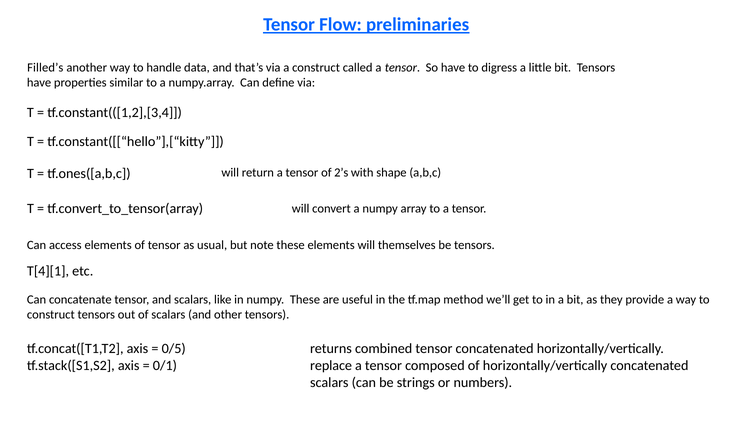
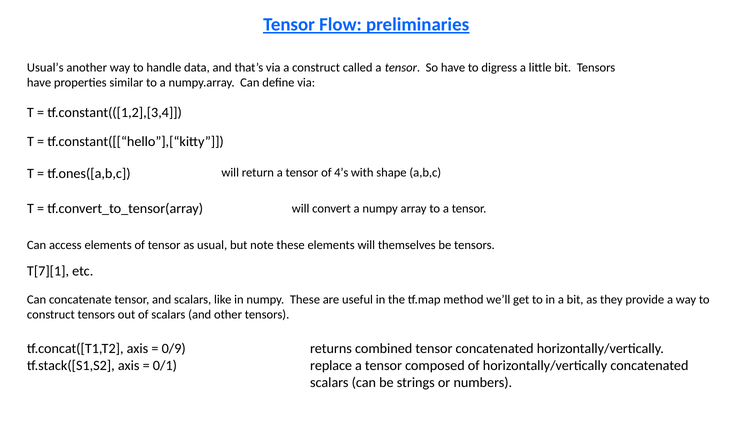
Filled’s: Filled’s -> Usual’s
2’s: 2’s -> 4’s
T[4][1: T[4][1 -> T[7][1
0/5: 0/5 -> 0/9
